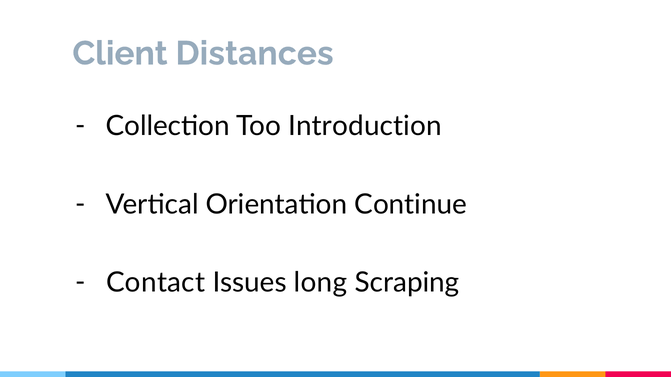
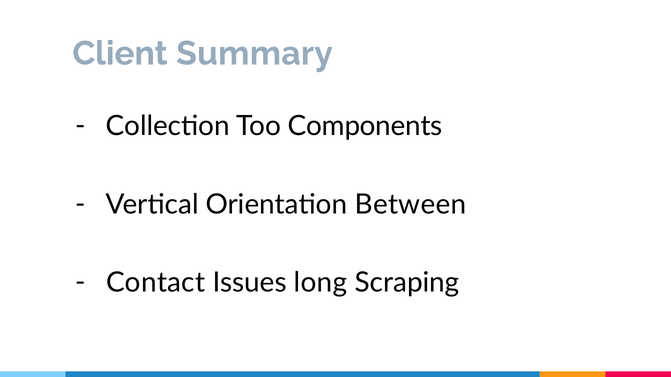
Distances: Distances -> Summary
Introduction: Introduction -> Components
Continue: Continue -> Between
